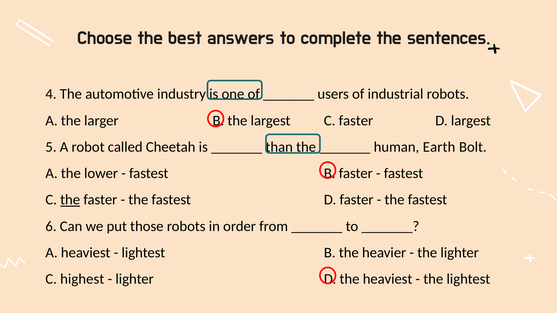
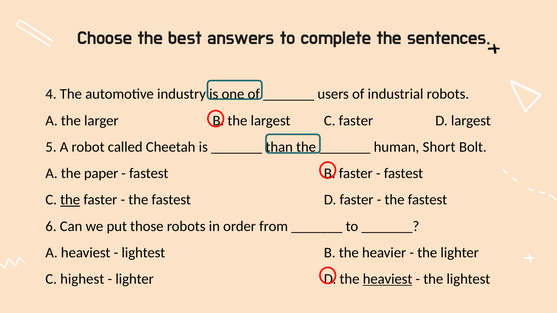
Earth: Earth -> Short
lower: lower -> paper
heaviest at (388, 279) underline: none -> present
